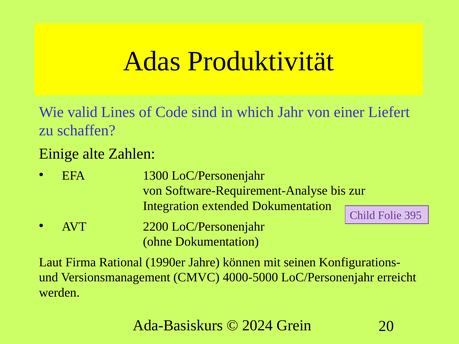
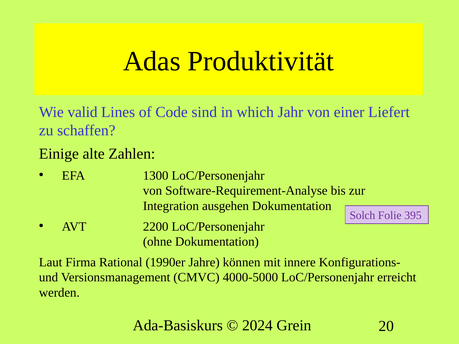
extended: extended -> ausgehen
Child: Child -> Solch
seinen: seinen -> innere
